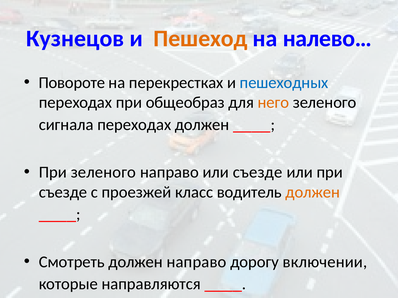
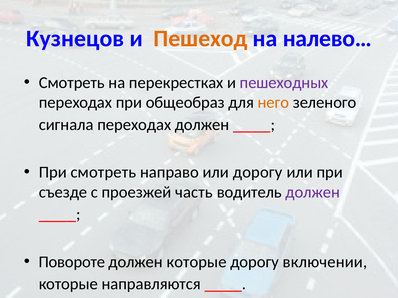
Повороте at (72, 83): Повороте -> Смотреть
пешеходных colour: blue -> purple
При зеленого: зеленого -> смотреть
или съезде: съезде -> дорогу
класс: класс -> часть
должен at (313, 192) colour: orange -> purple
Смотреть: Смотреть -> Повороте
должен направо: направо -> которые
